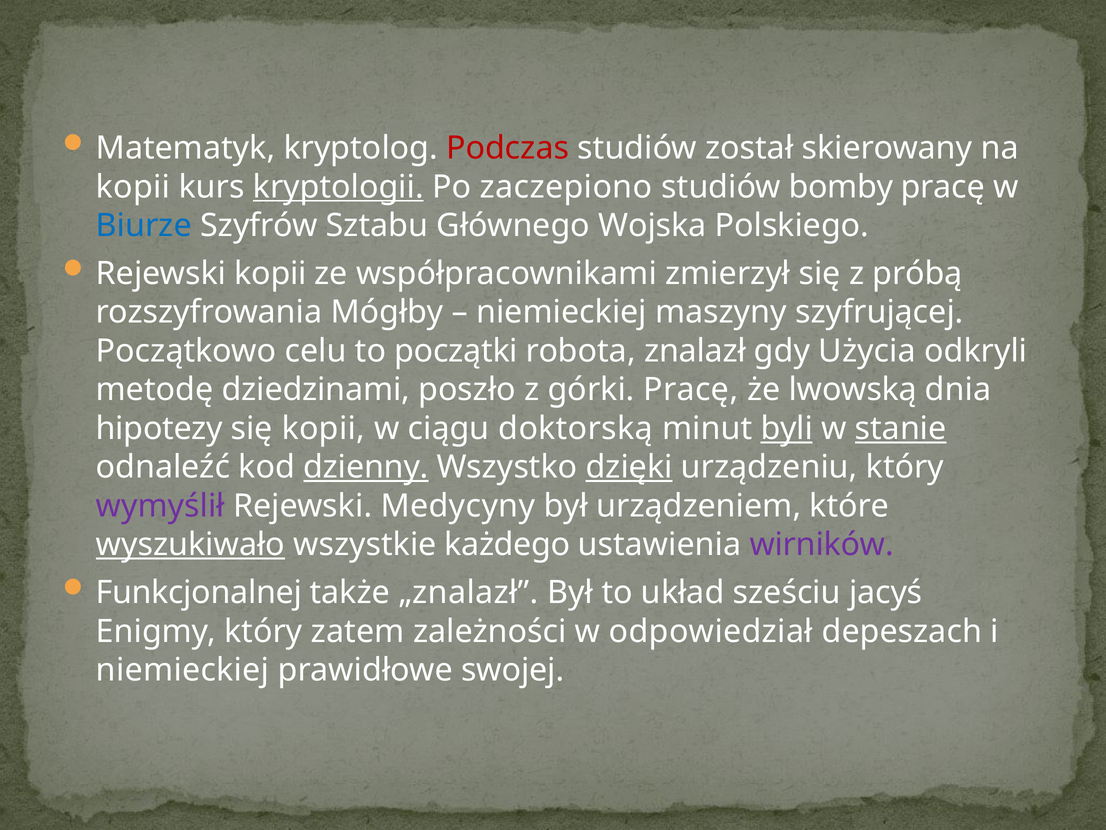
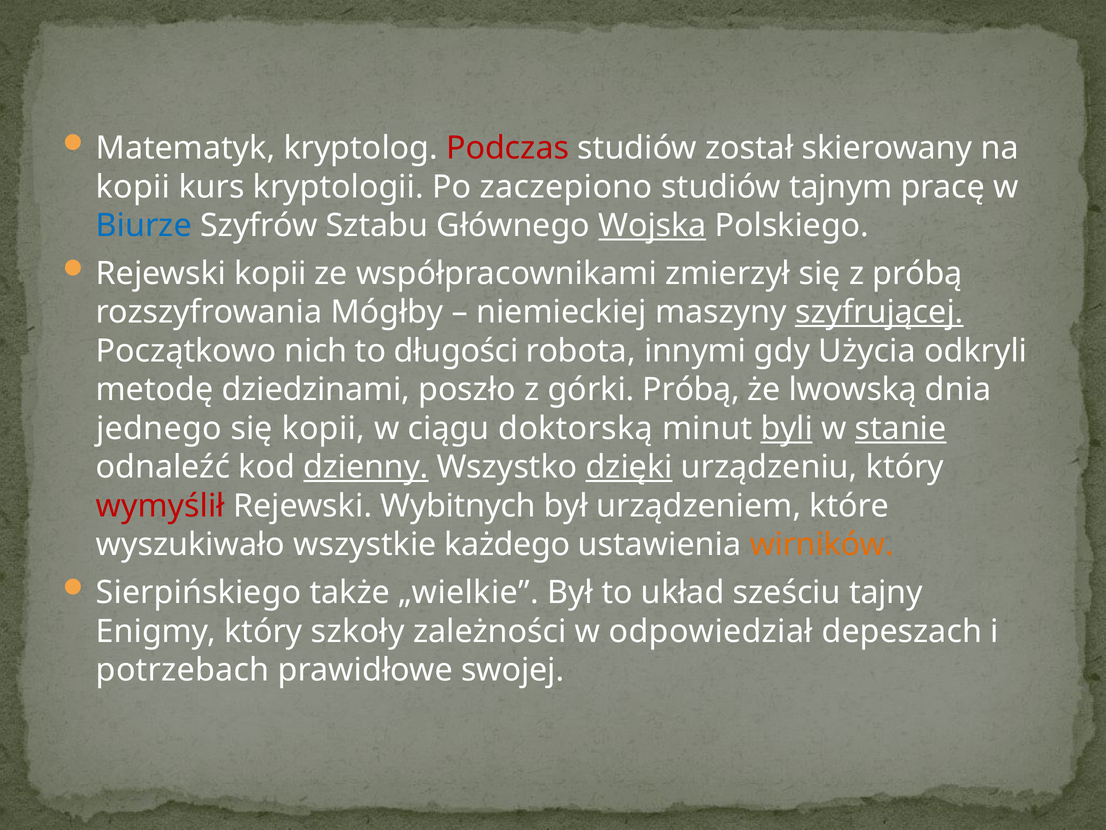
kryptologii underline: present -> none
bomby: bomby -> tajnym
Wojska underline: none -> present
szyfrującej underline: none -> present
celu: celu -> nich
początki: początki -> długości
znalazł: znalazł -> innymi
górki Pracę: Pracę -> Próbą
hipotezy: hipotezy -> jednego
wymyślił colour: purple -> red
Medycyny: Medycyny -> Wybitnych
wyszukiwało underline: present -> none
wirników colour: purple -> orange
Funkcjonalnej: Funkcjonalnej -> Sierpińskiego
„znalazł: „znalazł -> „wielkie
jacyś: jacyś -> tajny
zatem: zatem -> szkoły
niemieckiej at (183, 670): niemieckiej -> potrzebach
